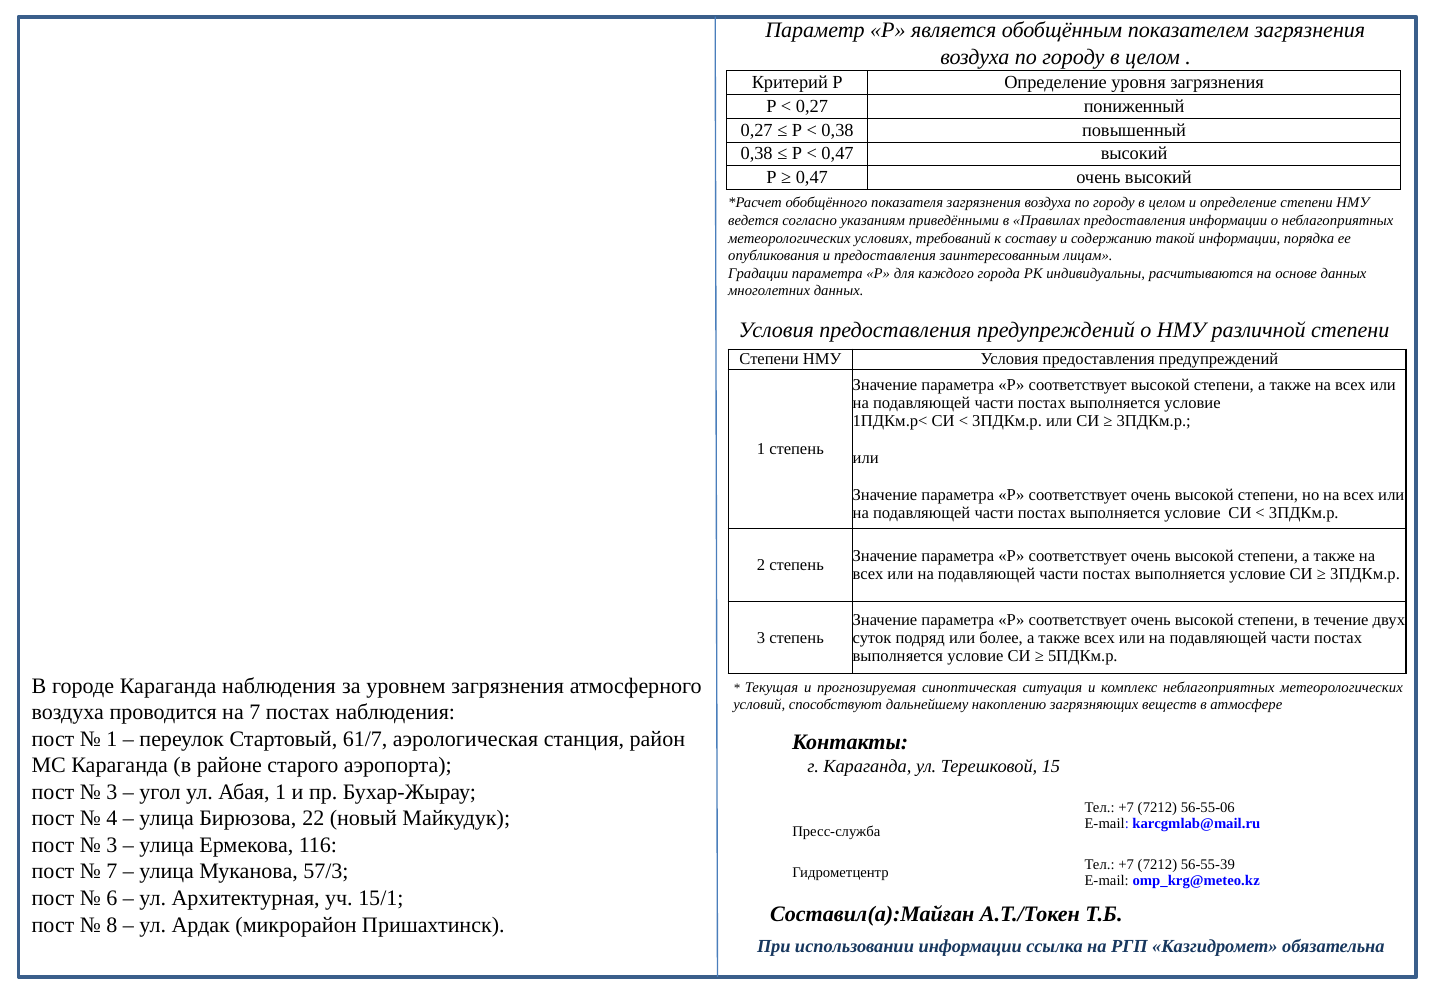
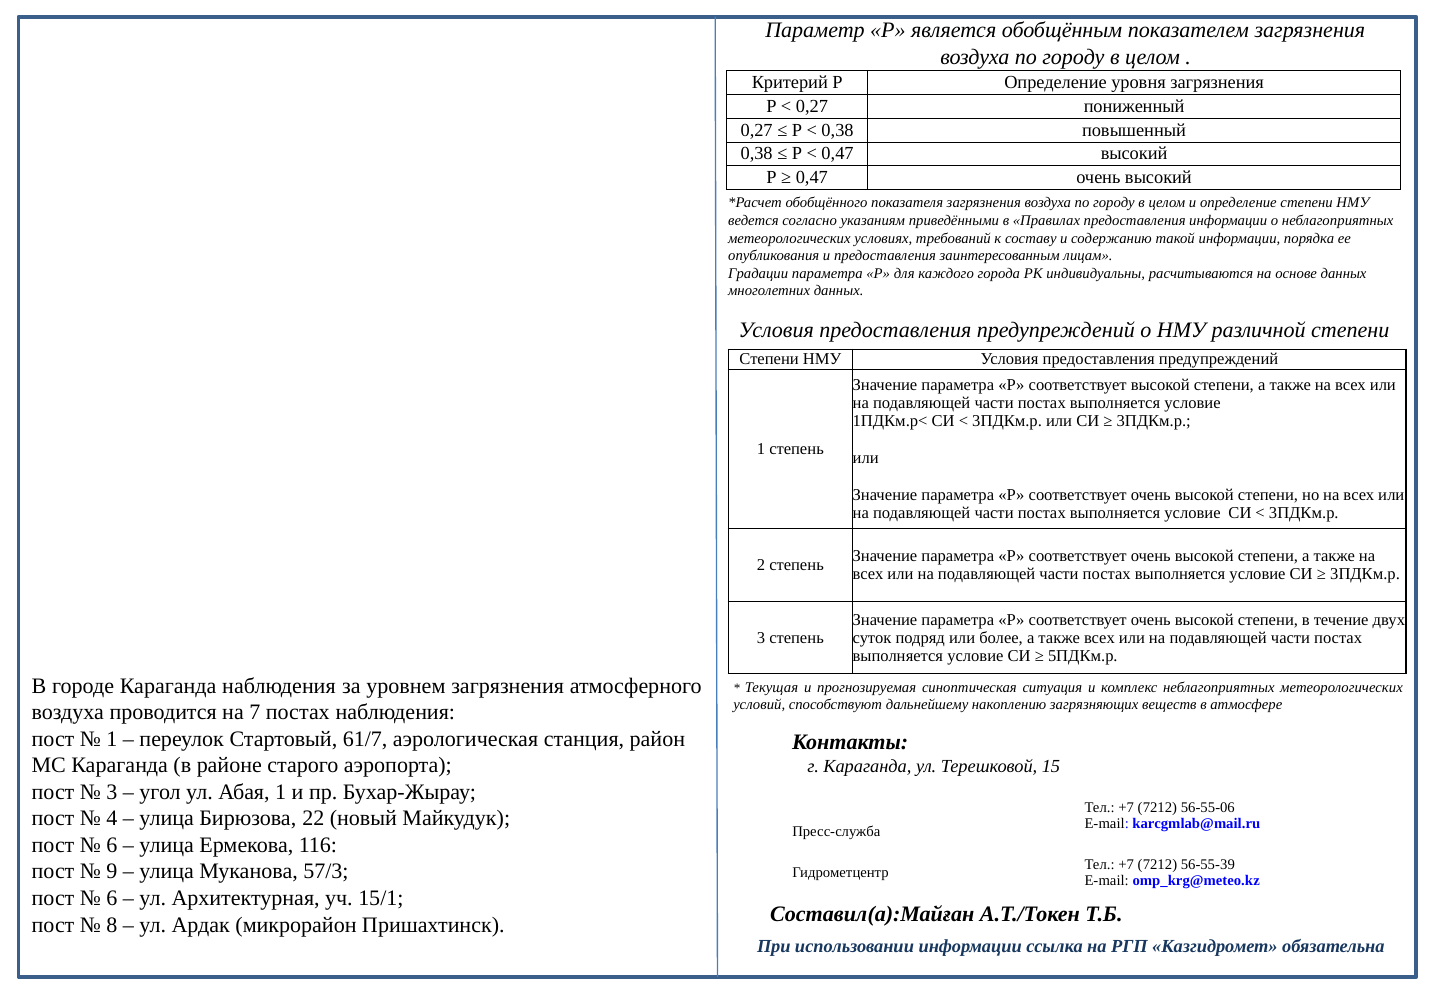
3 at (112, 845): 3 -> 6
7 at (112, 871): 7 -> 9
